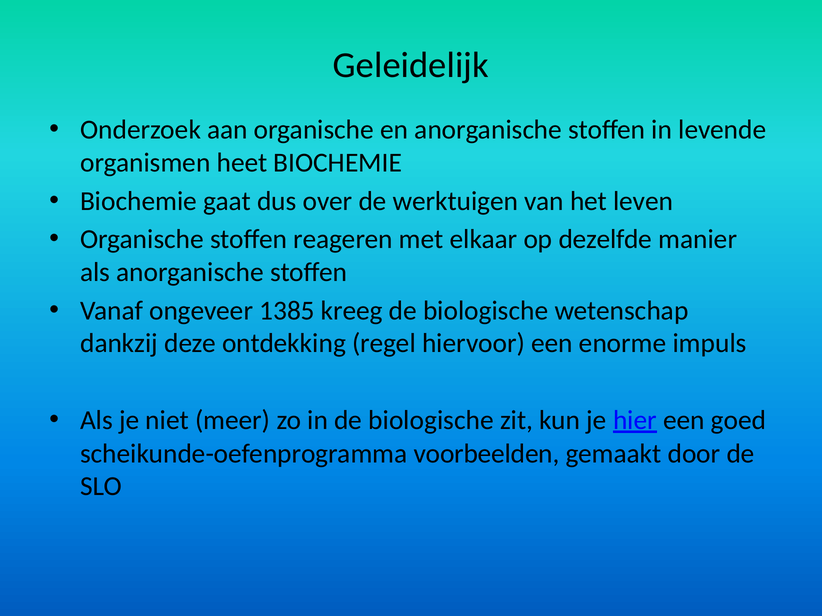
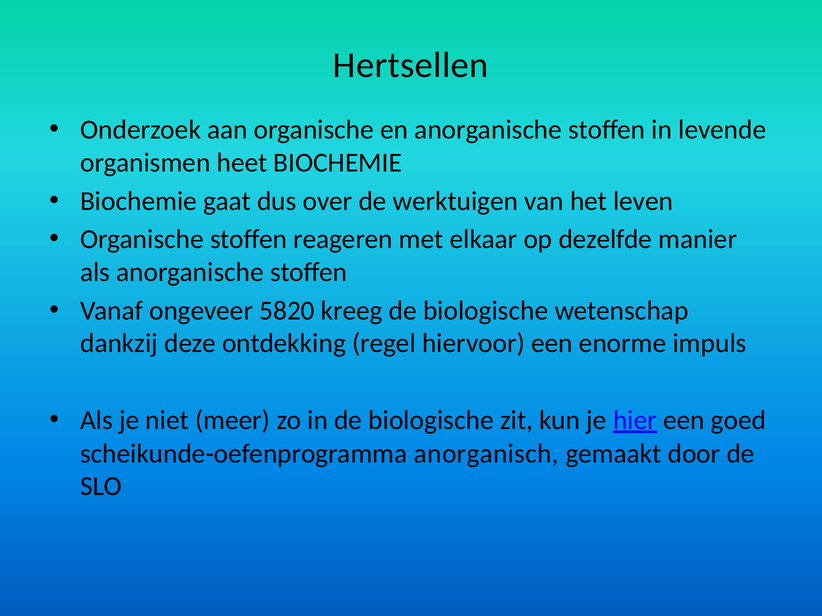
Geleidelijk: Geleidelijk -> Hertsellen
1385: 1385 -> 5820
voorbeelden: voorbeelden -> anorganisch
